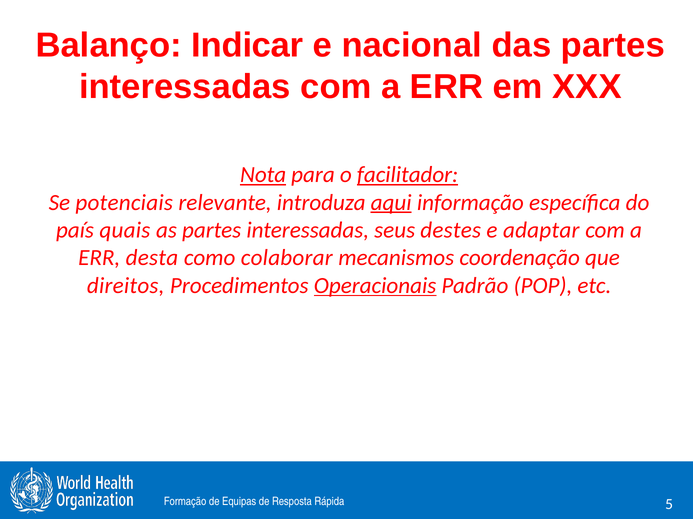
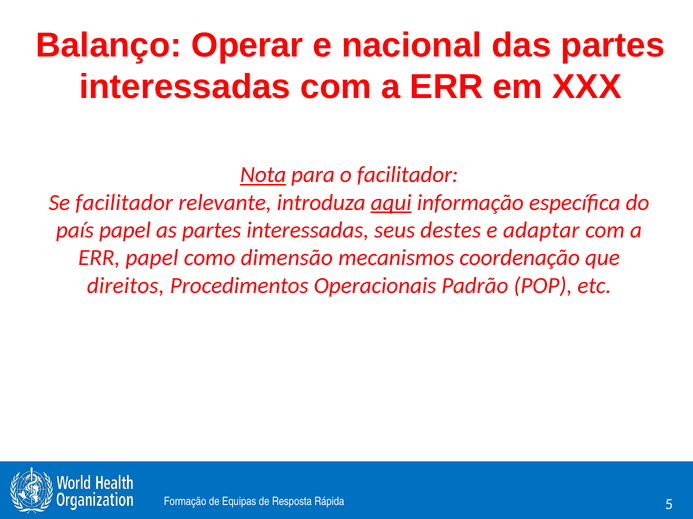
Indicar: Indicar -> Operar
facilitador at (408, 175) underline: present -> none
Se potenciais: potenciais -> facilitador
país quais: quais -> papel
ERR desta: desta -> papel
colaborar: colaborar -> dimensão
Operacionais underline: present -> none
